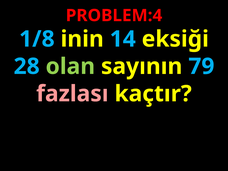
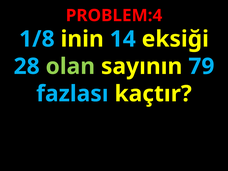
fazlası colour: pink -> light blue
